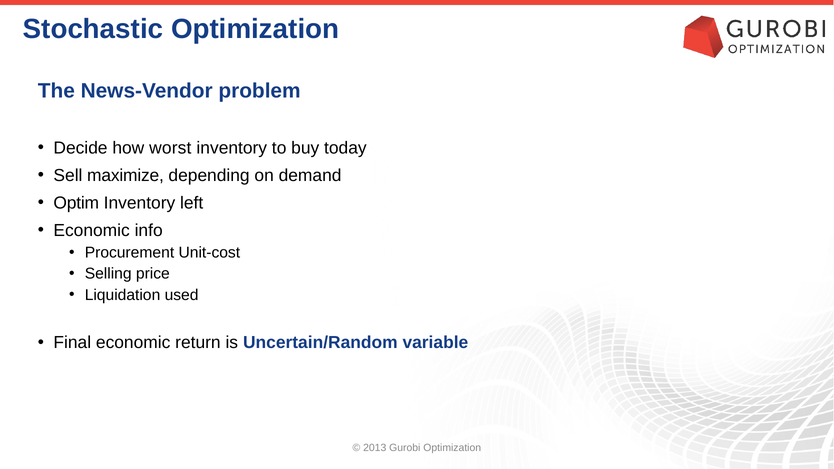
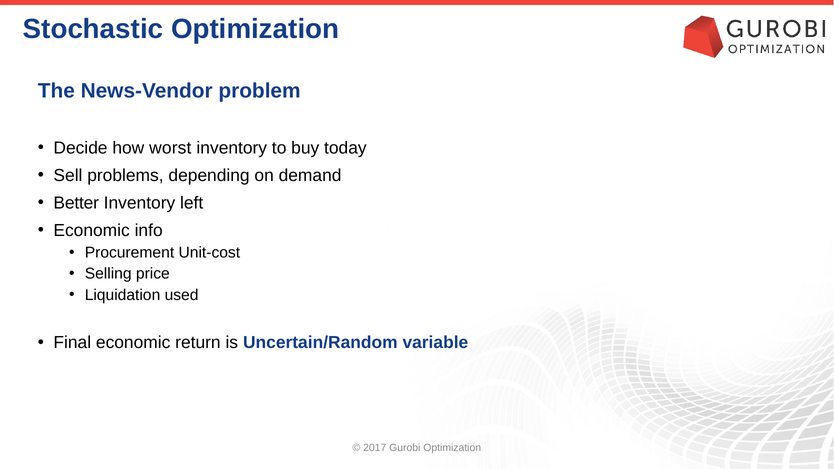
maximize: maximize -> problems
Optim: Optim -> Better
2013: 2013 -> 2017
